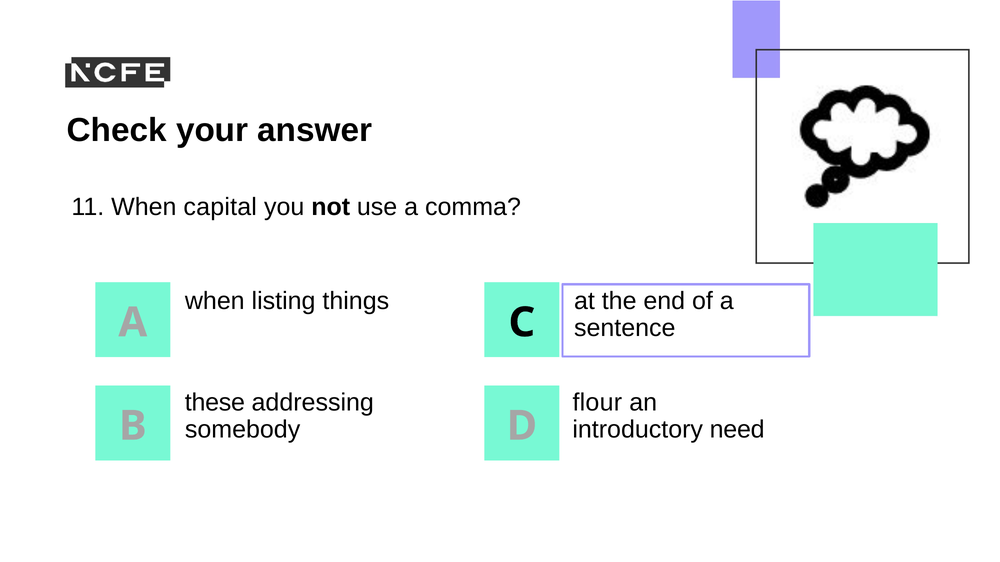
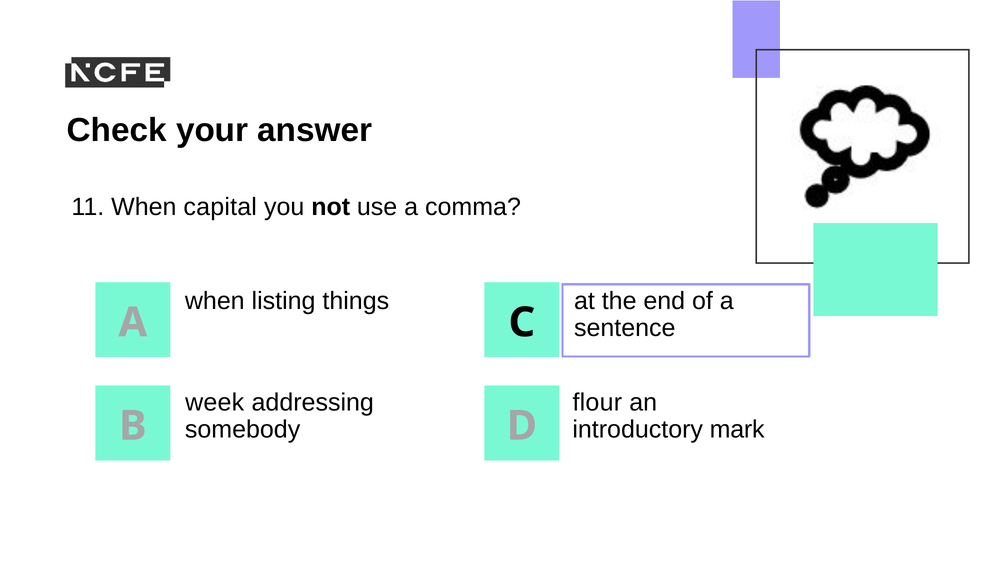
these: these -> week
need: need -> mark
